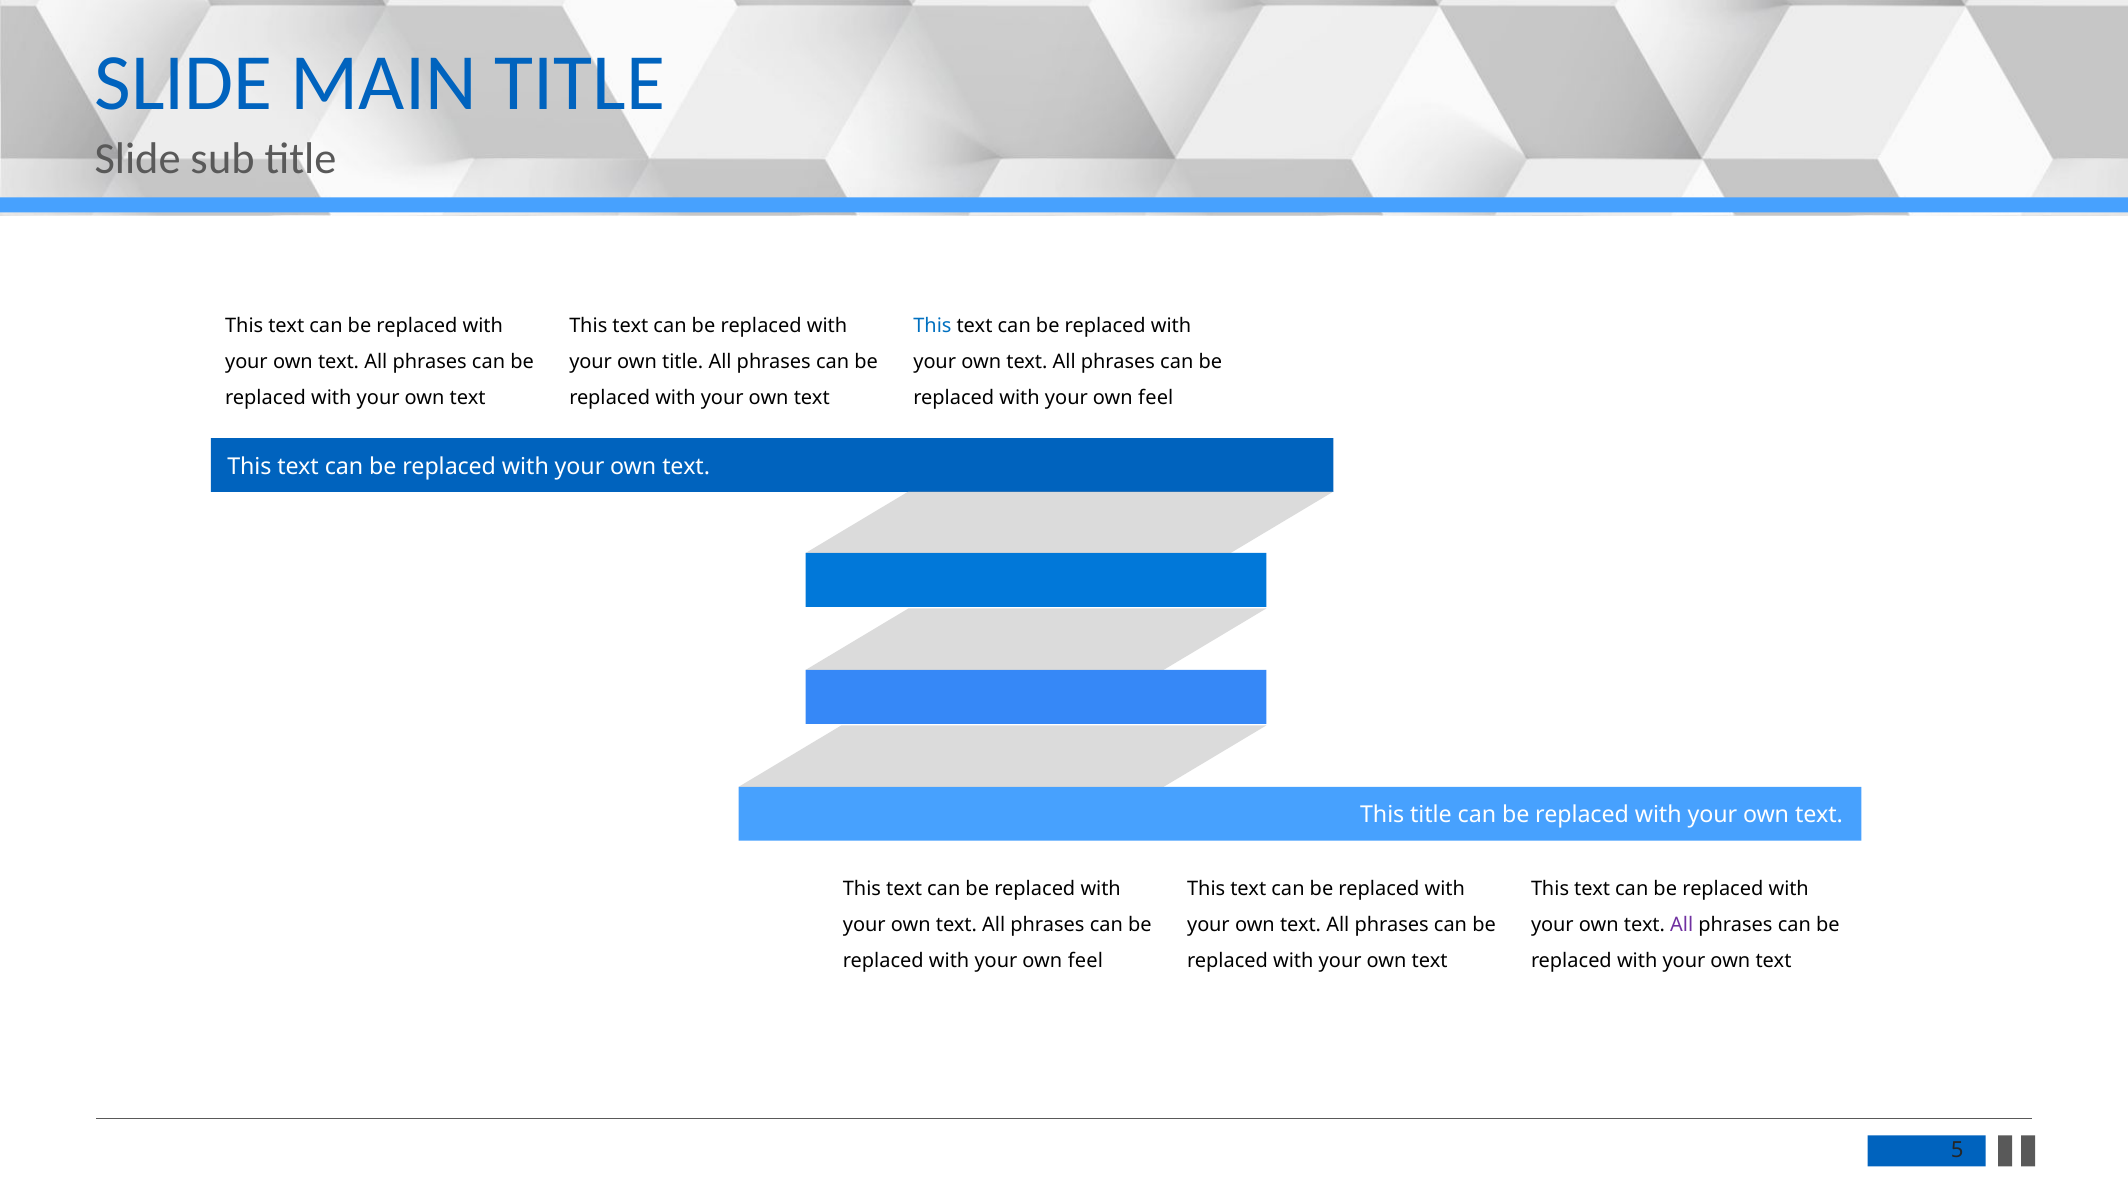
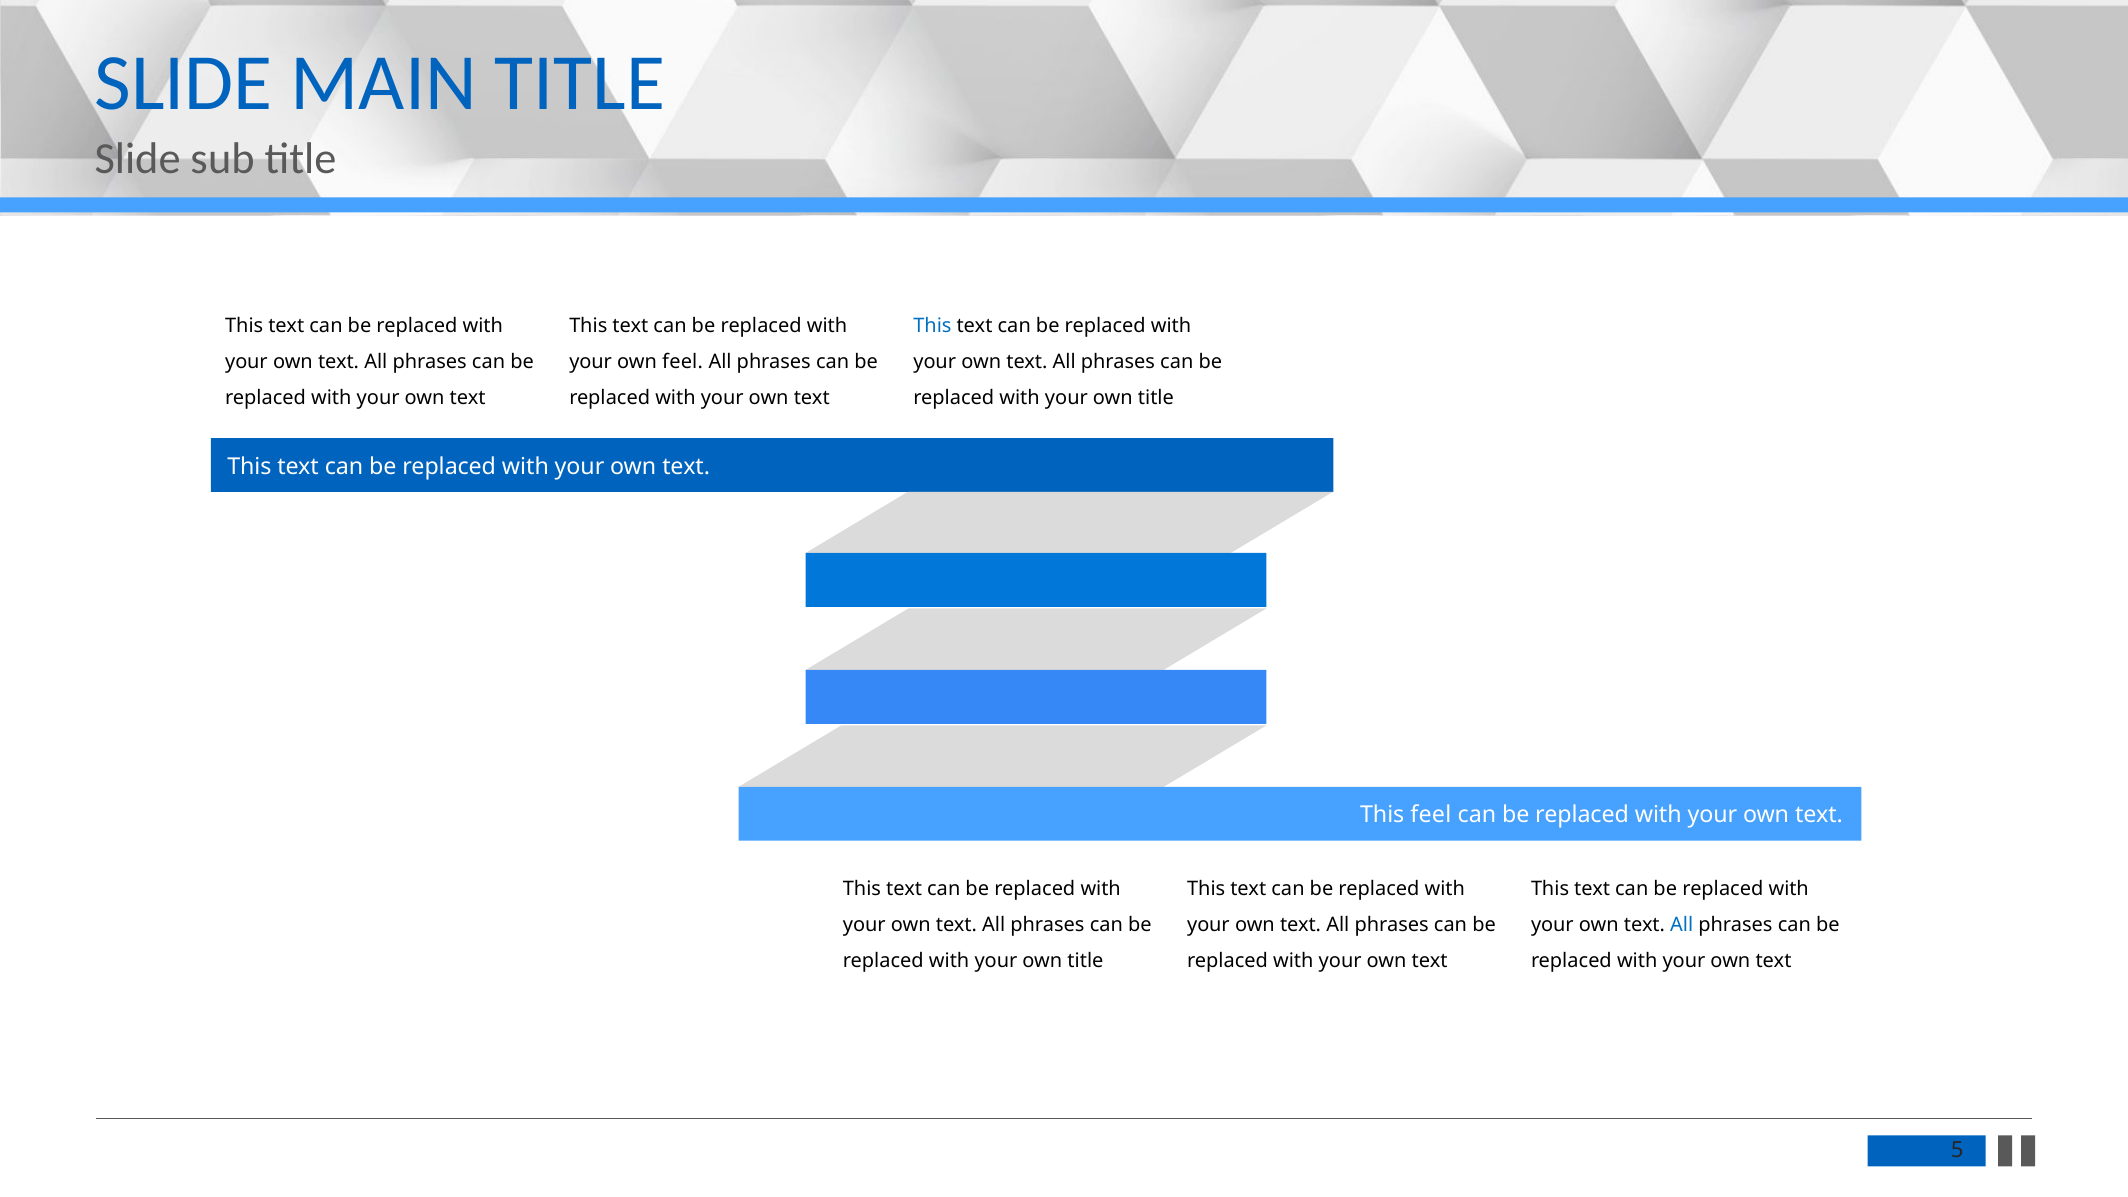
own title: title -> feel
feel at (1156, 398): feel -> title
This title: title -> feel
All at (1682, 925) colour: purple -> blue
feel at (1085, 961): feel -> title
